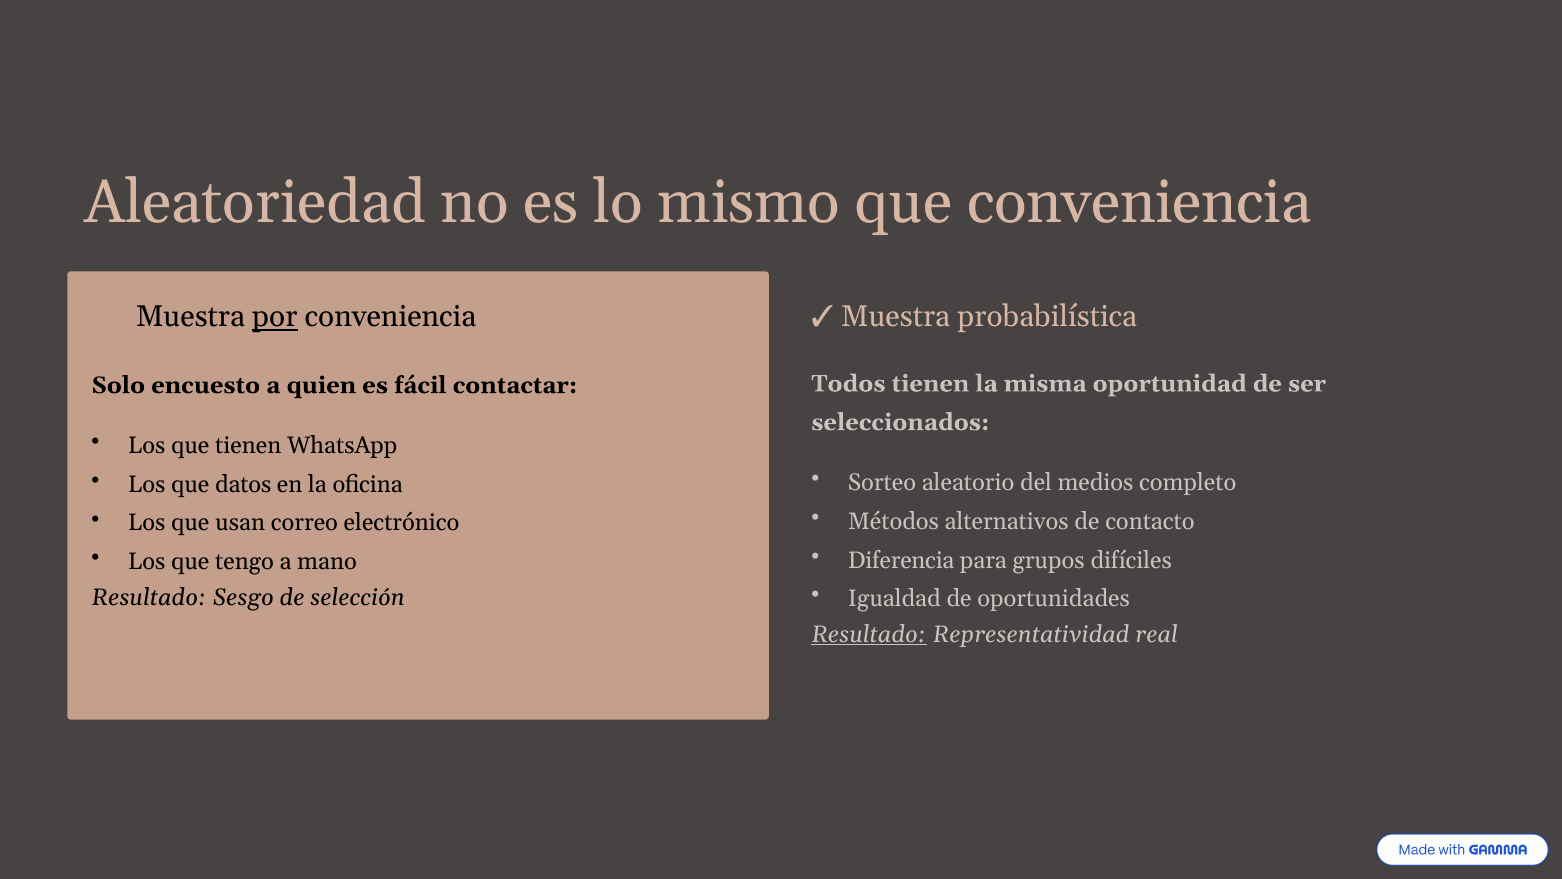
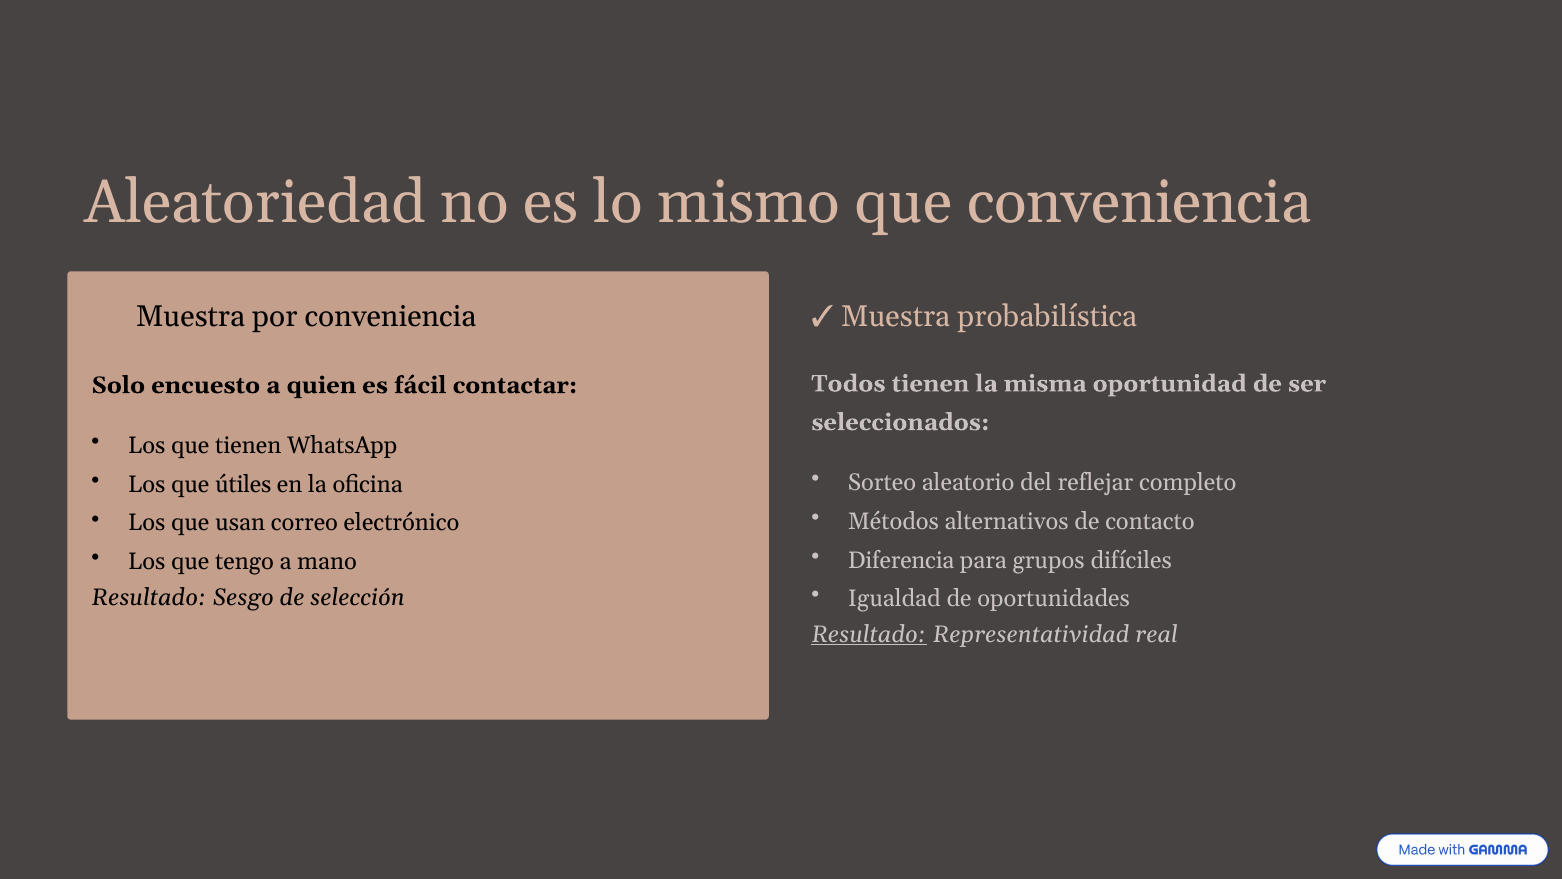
por underline: present -> none
medios: medios -> reflejar
datos: datos -> útiles
